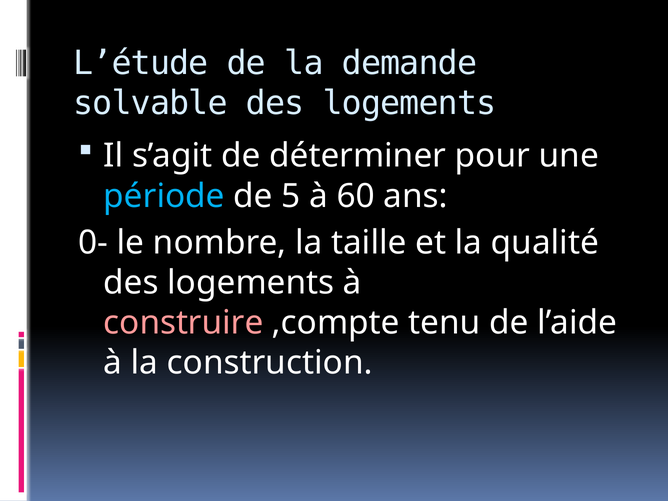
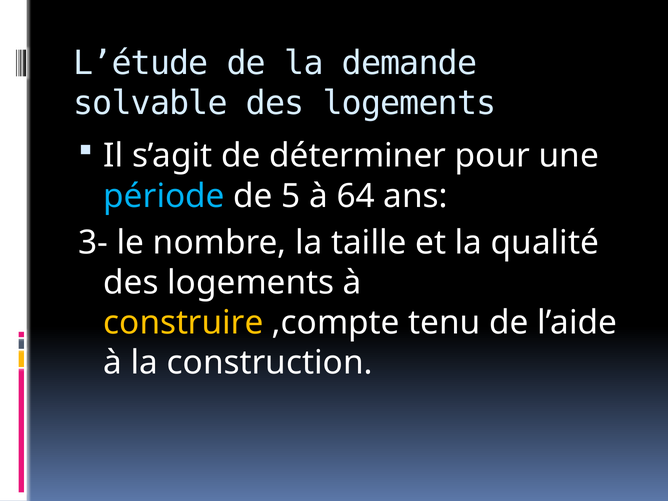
60: 60 -> 64
0-: 0- -> 3-
construire colour: pink -> yellow
